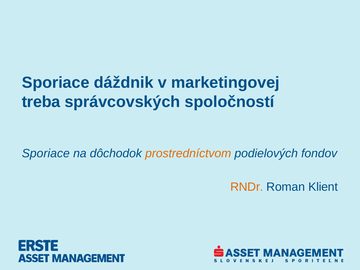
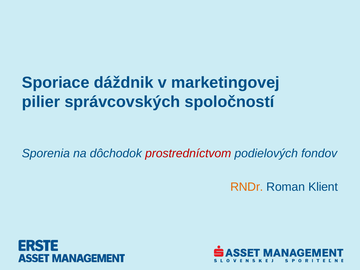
treba: treba -> pilier
Sporiace at (46, 153): Sporiace -> Sporenia
prostredníctvom colour: orange -> red
